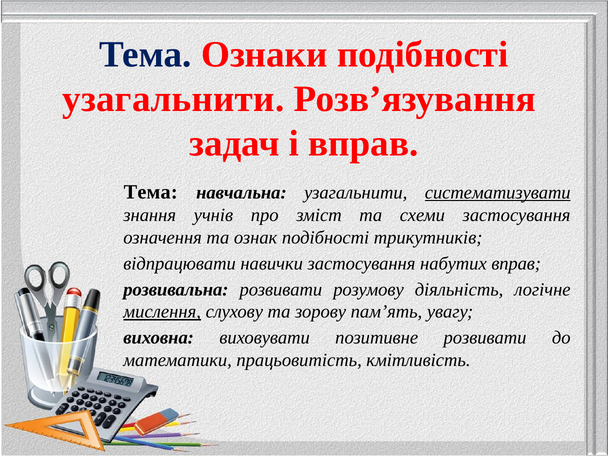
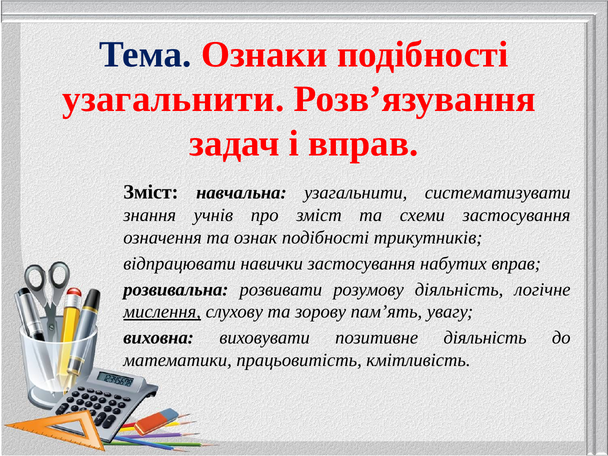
Тема at (151, 192): Тема -> Зміст
систематизувати underline: present -> none
позитивне розвивати: розвивати -> діяльність
